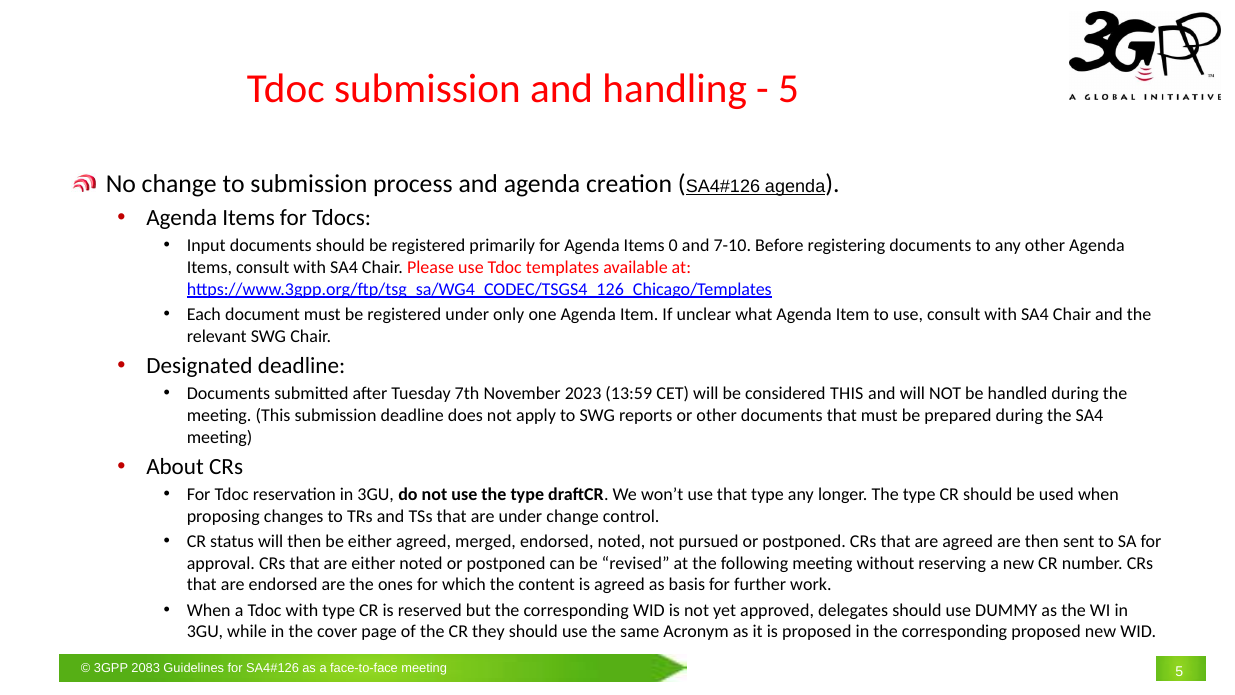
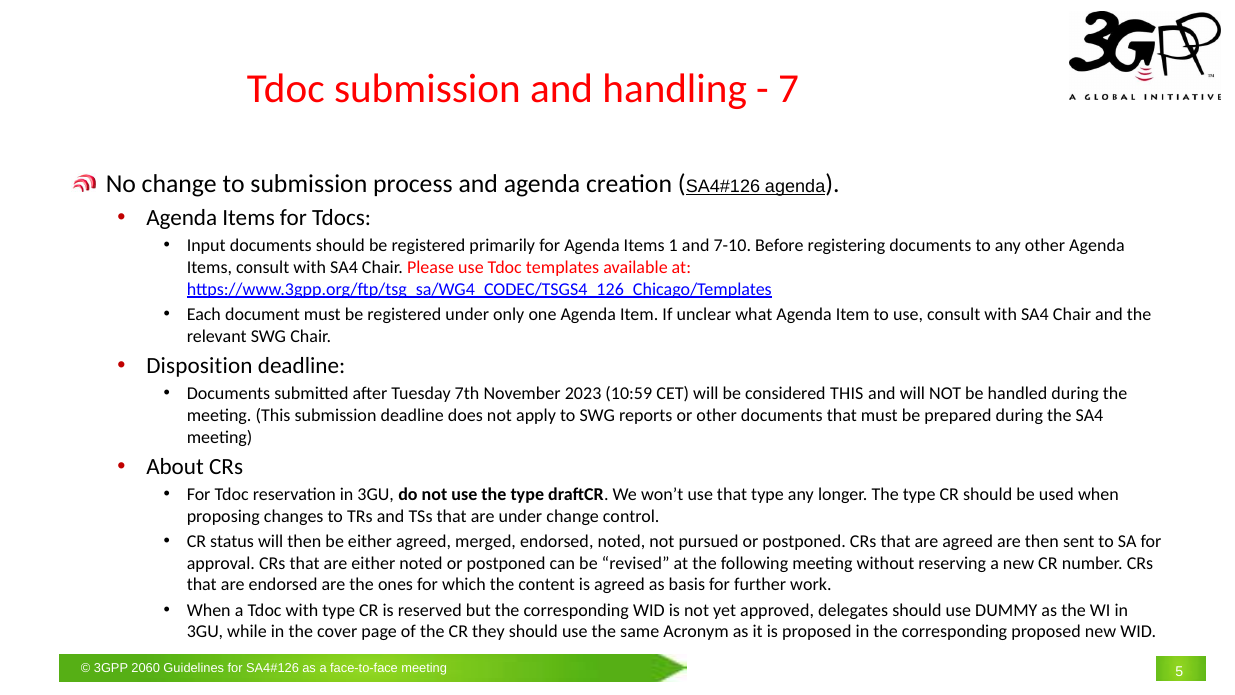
5 at (789, 89): 5 -> 7
0: 0 -> 1
Designated: Designated -> Disposition
13:59: 13:59 -> 10:59
2083: 2083 -> 2060
